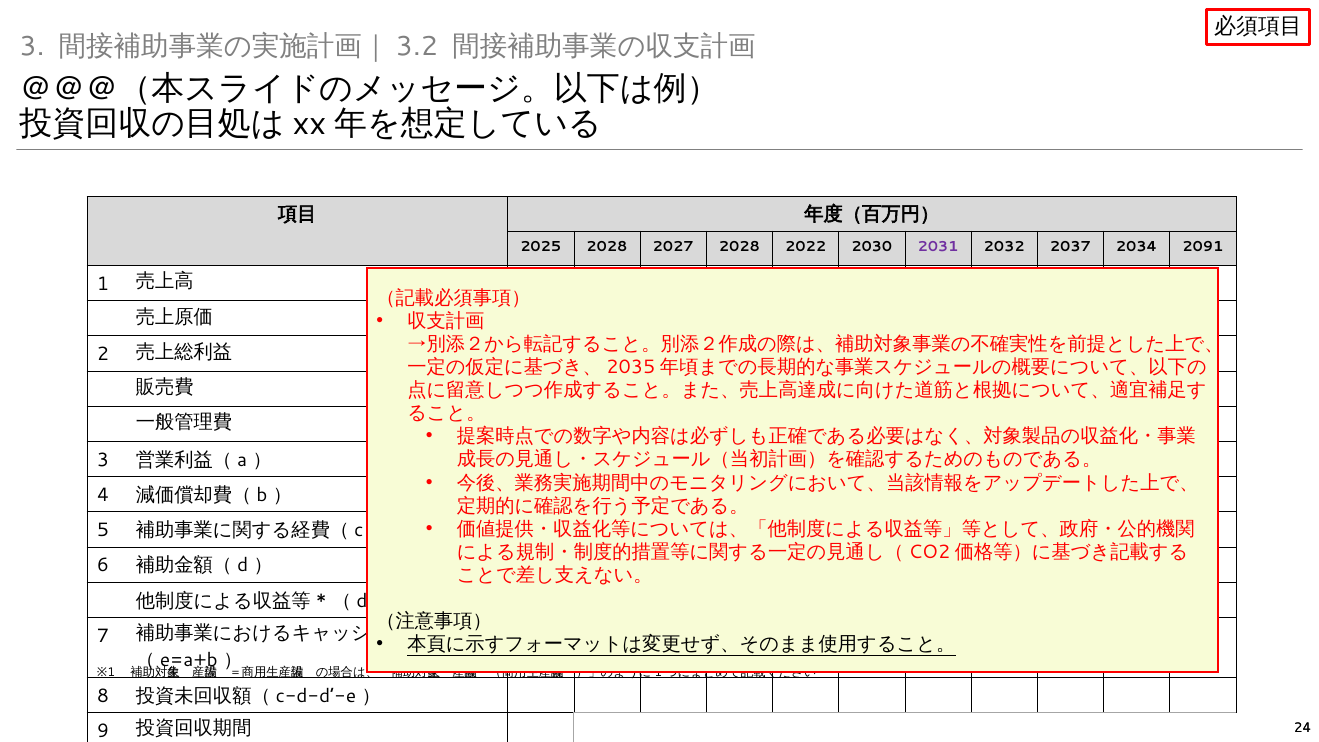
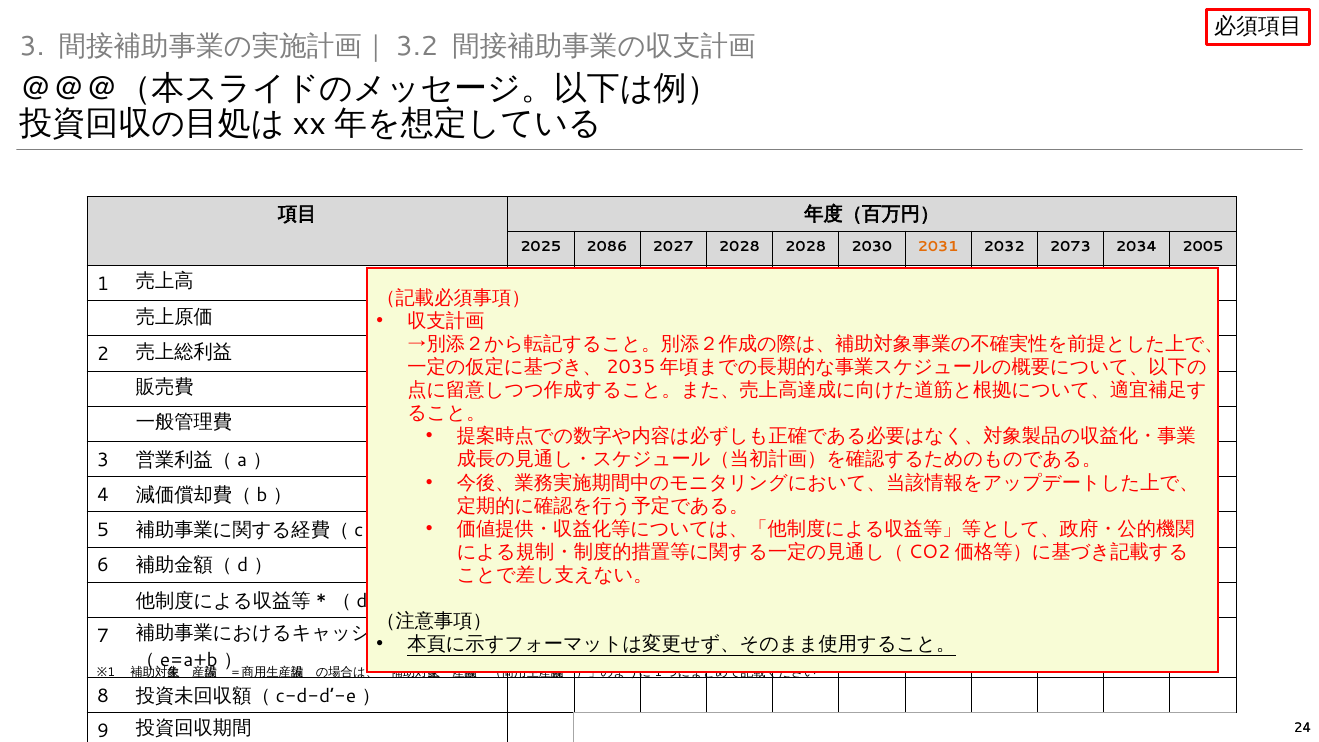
2025 2028: 2028 -> 2086
2028 2022: 2022 -> 2028
2031 colour: purple -> orange
2037: 2037 -> 2073
2091: 2091 -> 2005
